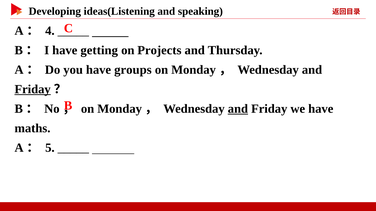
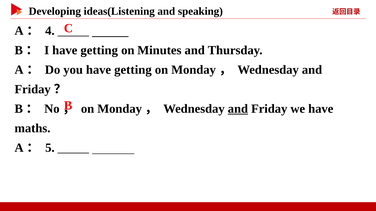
Projects: Projects -> Minutes
you have groups: groups -> getting
Friday at (33, 89) underline: present -> none
